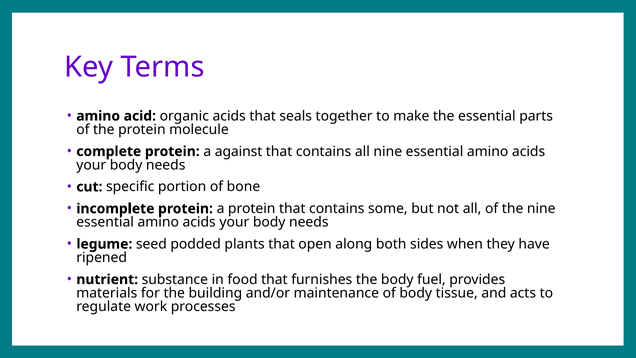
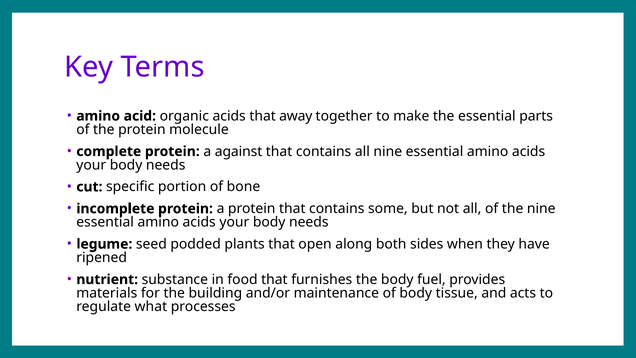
seals: seals -> away
work: work -> what
